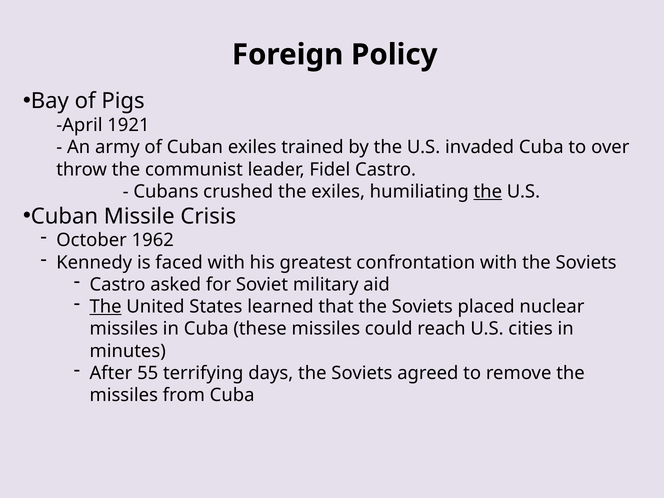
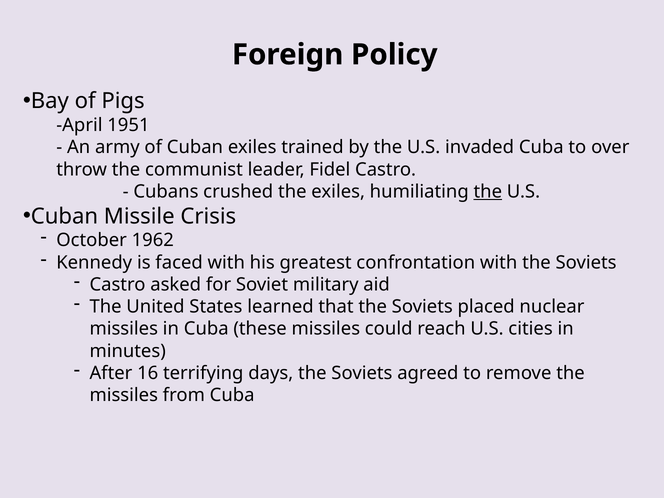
1921: 1921 -> 1951
The at (106, 307) underline: present -> none
55: 55 -> 16
